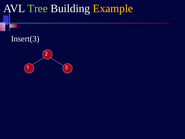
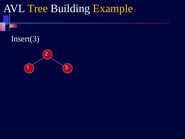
Tree colour: light green -> yellow
